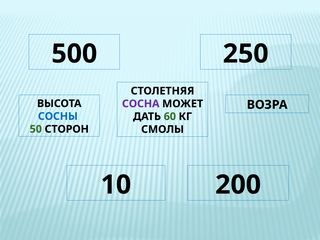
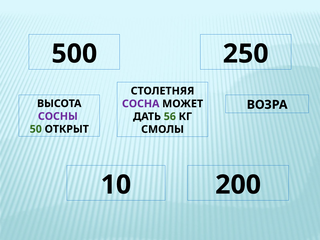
СОСНЫ colour: blue -> purple
60: 60 -> 56
СТОРОН: СТОРОН -> ОТКРЫТ
